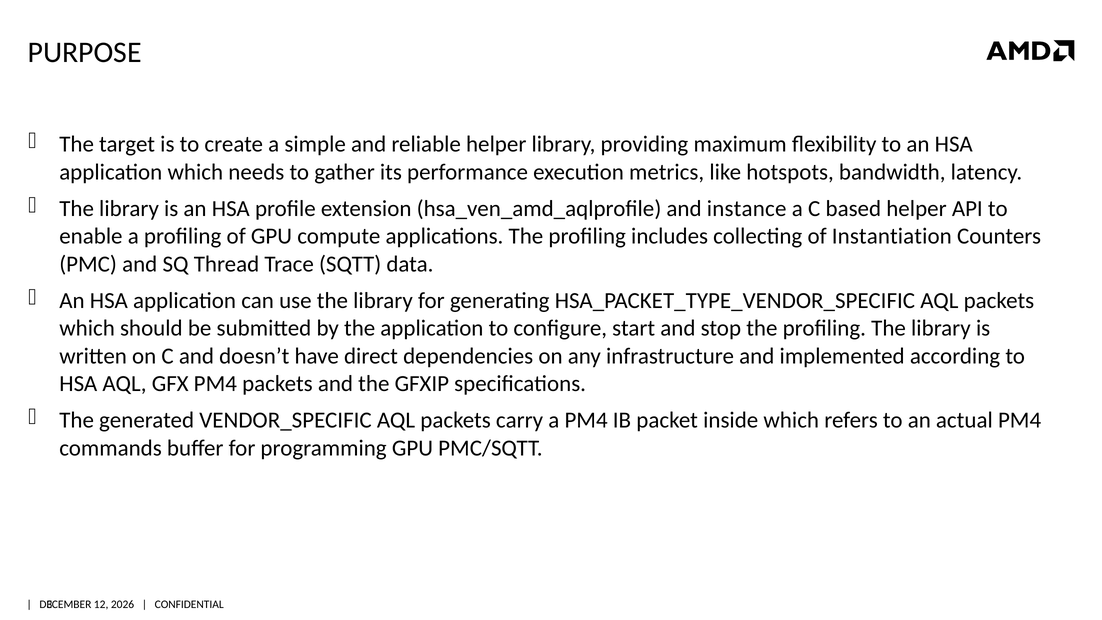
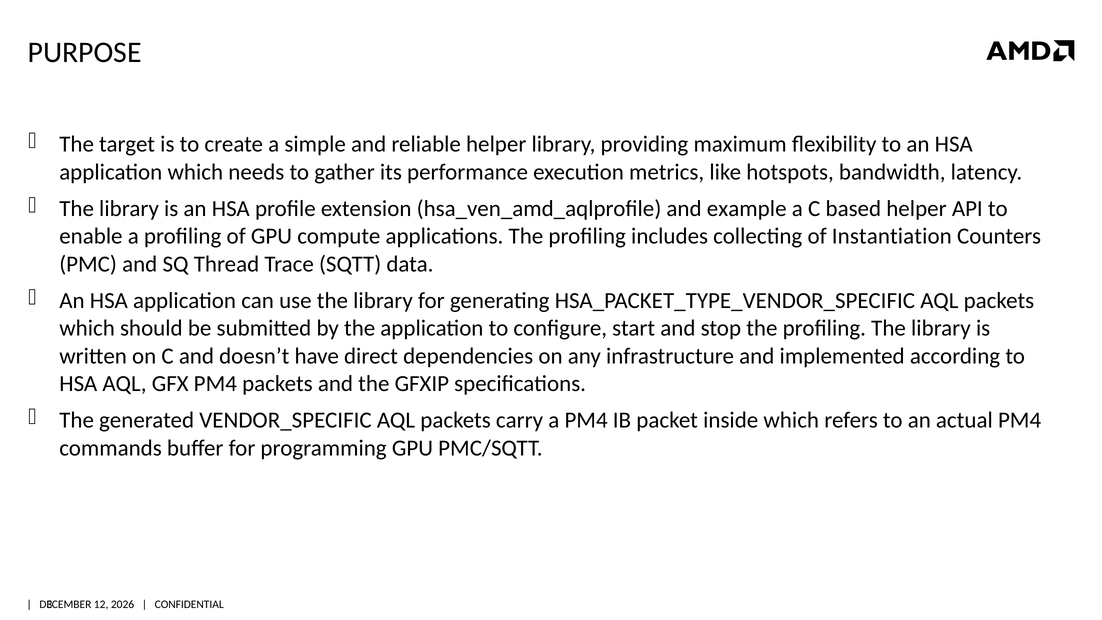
instance: instance -> example
